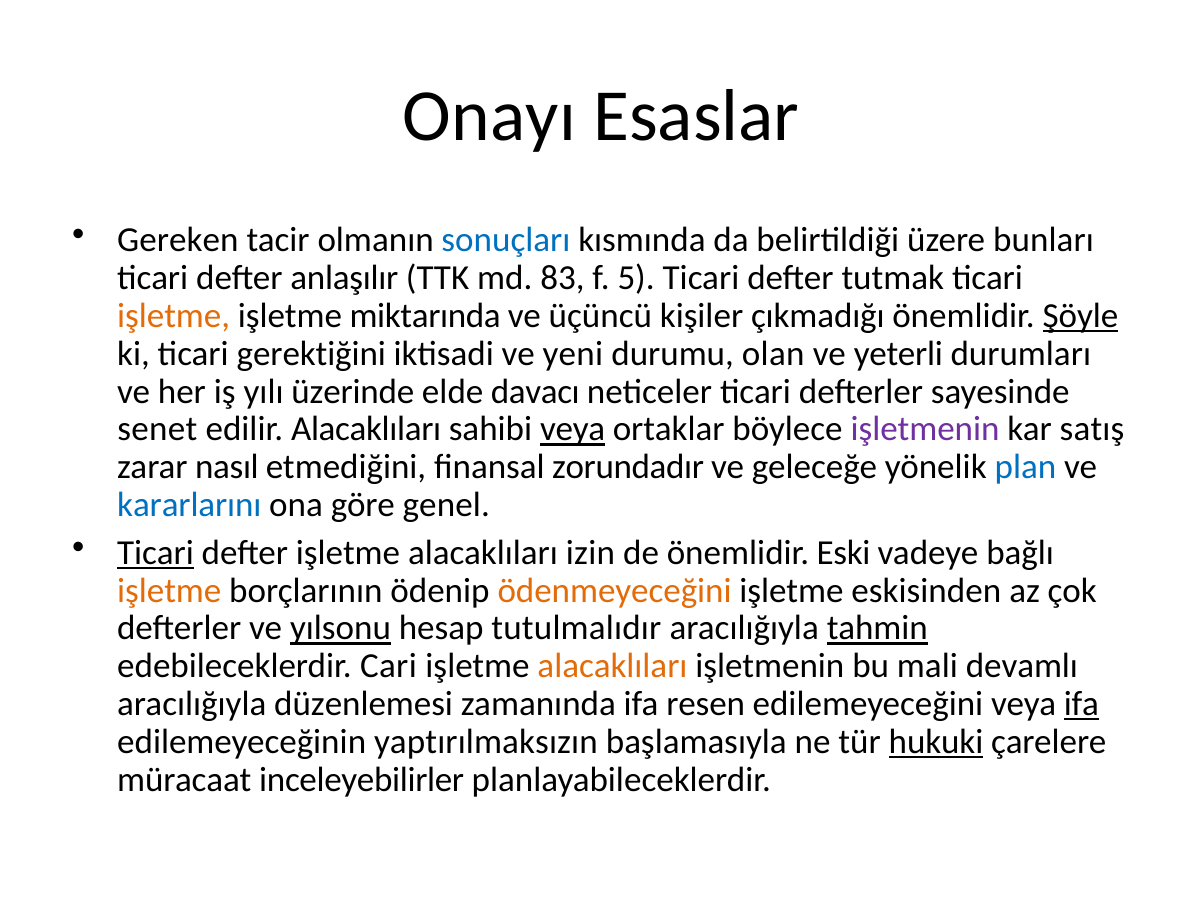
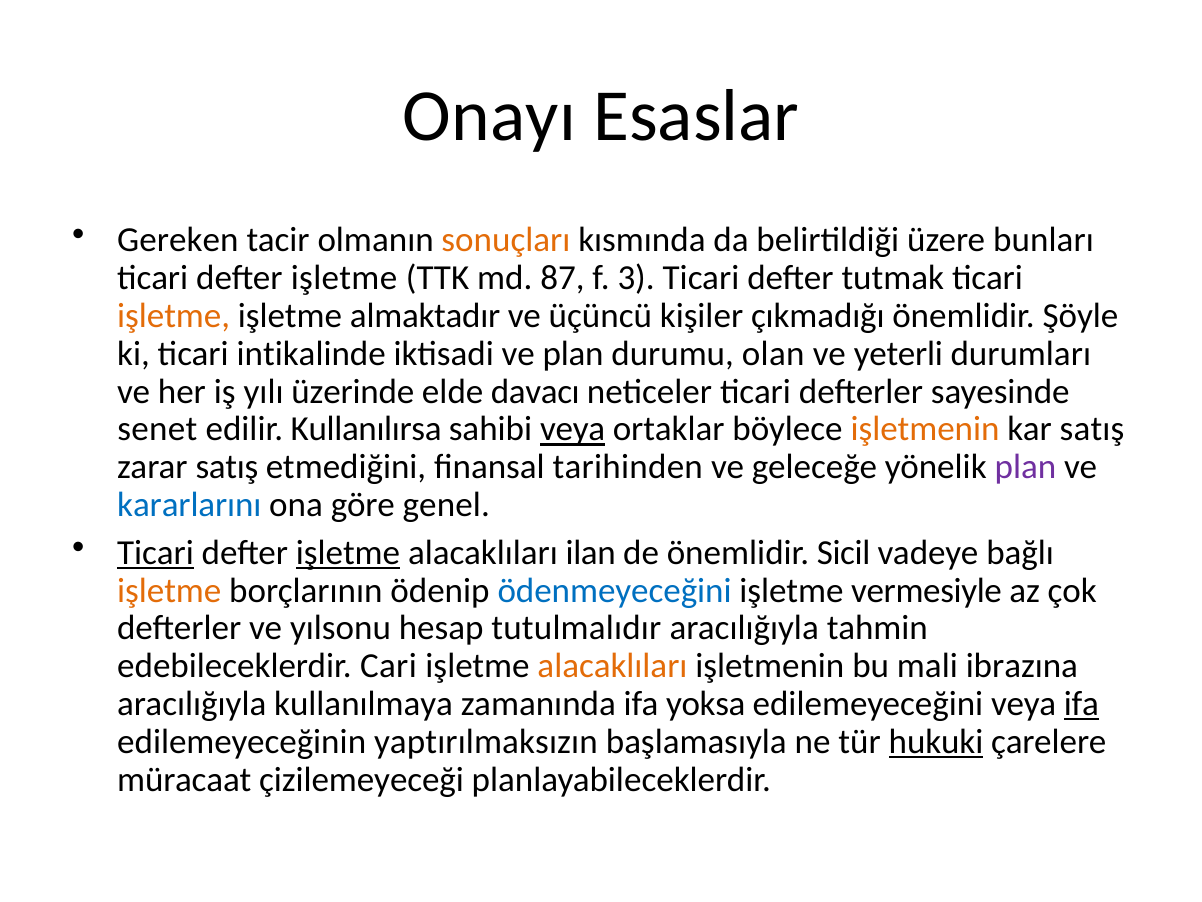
sonuçları colour: blue -> orange
anlaşılır at (344, 278): anlaşılır -> işletme
83: 83 -> 87
5: 5 -> 3
miktarında: miktarında -> almaktadır
Şöyle underline: present -> none
gerektiğini: gerektiğini -> intikalinde
ve yeni: yeni -> plan
edilir Alacaklıları: Alacaklıları -> Kullanılırsa
işletmenin at (925, 429) colour: purple -> orange
zarar nasıl: nasıl -> satış
zorundadır: zorundadır -> tarihinden
plan at (1025, 467) colour: blue -> purple
işletme at (348, 552) underline: none -> present
izin: izin -> ilan
Eski: Eski -> Sicil
ödenmeyeceğini colour: orange -> blue
eskisinden: eskisinden -> vermesiyle
yılsonu underline: present -> none
tahmin underline: present -> none
devamlı: devamlı -> ibrazına
düzenlemesi: düzenlemesi -> kullanılmaya
resen: resen -> yoksa
inceleyebilirler: inceleyebilirler -> çizilemeyeceği
